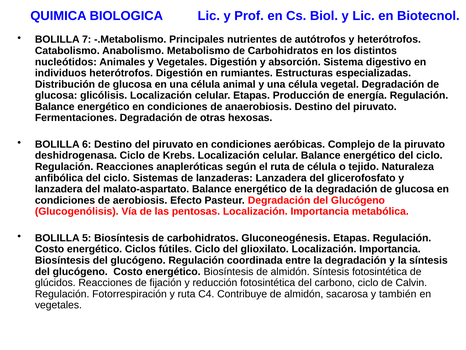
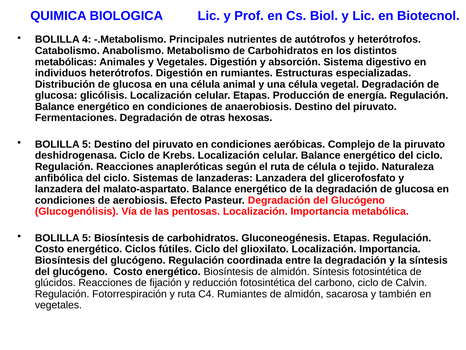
7: 7 -> 4
nucleótidos: nucleótidos -> metabólicas
6 at (87, 144): 6 -> 5
C4 Contribuye: Contribuye -> Rumiantes
